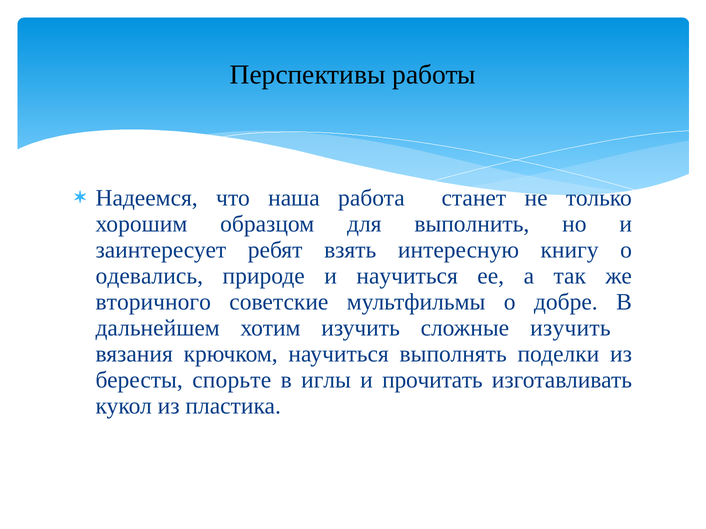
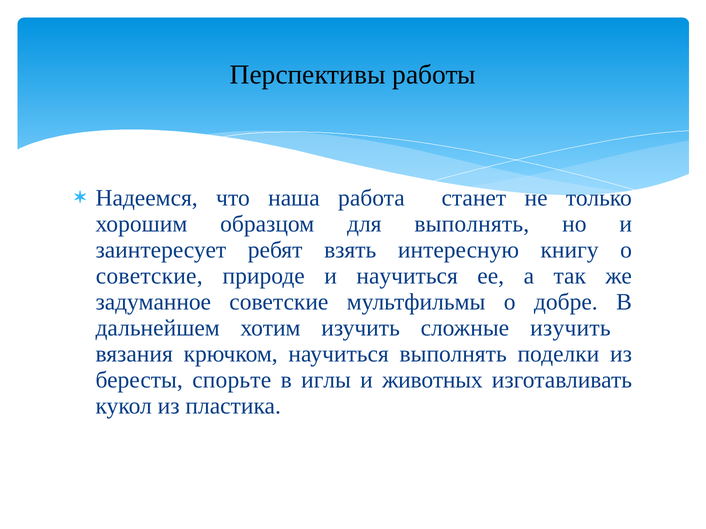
для выполнить: выполнить -> выполнять
одевались at (149, 276): одевались -> советские
вторичного: вторичного -> задуманное
прочитать: прочитать -> животных
